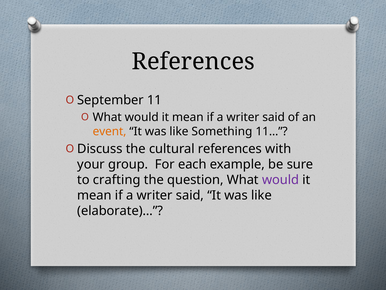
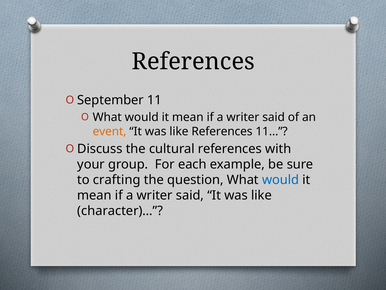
like Something: Something -> References
would at (281, 180) colour: purple -> blue
elaborate)…: elaborate)… -> character)…
